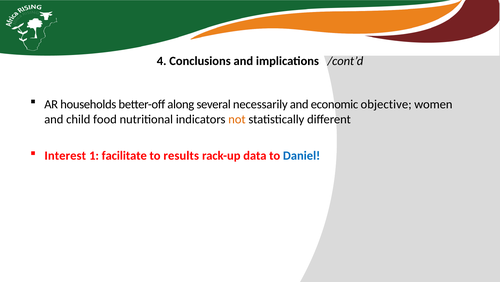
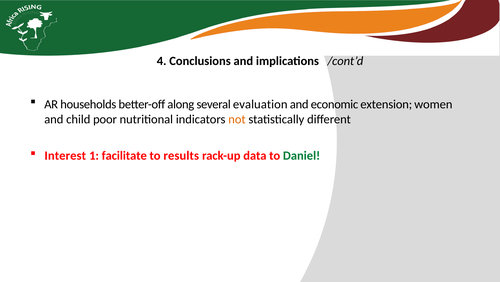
necessarily: necessarily -> evaluation
objective: objective -> extension
food: food -> poor
Daniel colour: blue -> green
